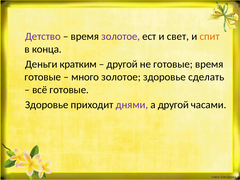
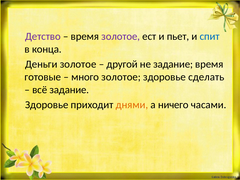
свет: свет -> пьет
спит colour: orange -> blue
Деньги кратким: кратким -> золотое
не готовые: готовые -> задание
всё готовые: готовые -> задание
днями colour: purple -> orange
а другой: другой -> ничего
